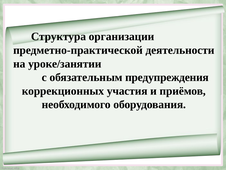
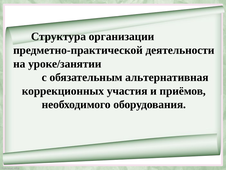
предупреждения: предупреждения -> альтернативная
